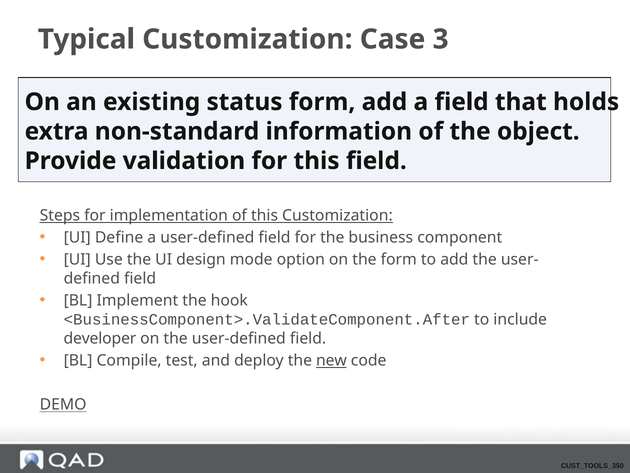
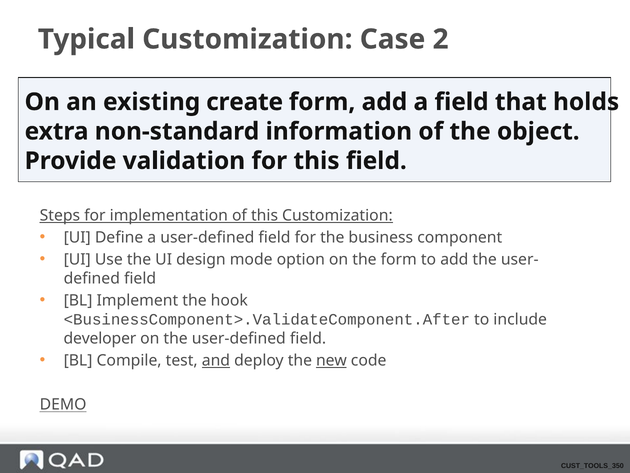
3: 3 -> 2
status: status -> create
and underline: none -> present
